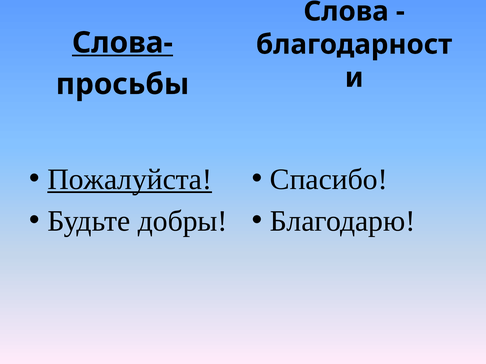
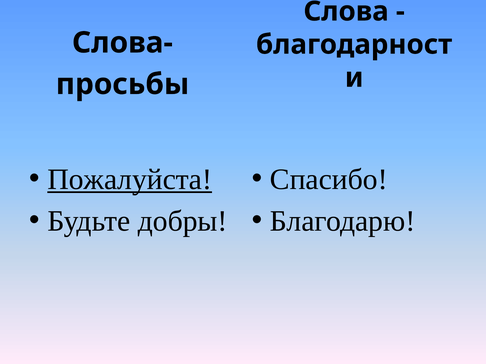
Слова- underline: present -> none
